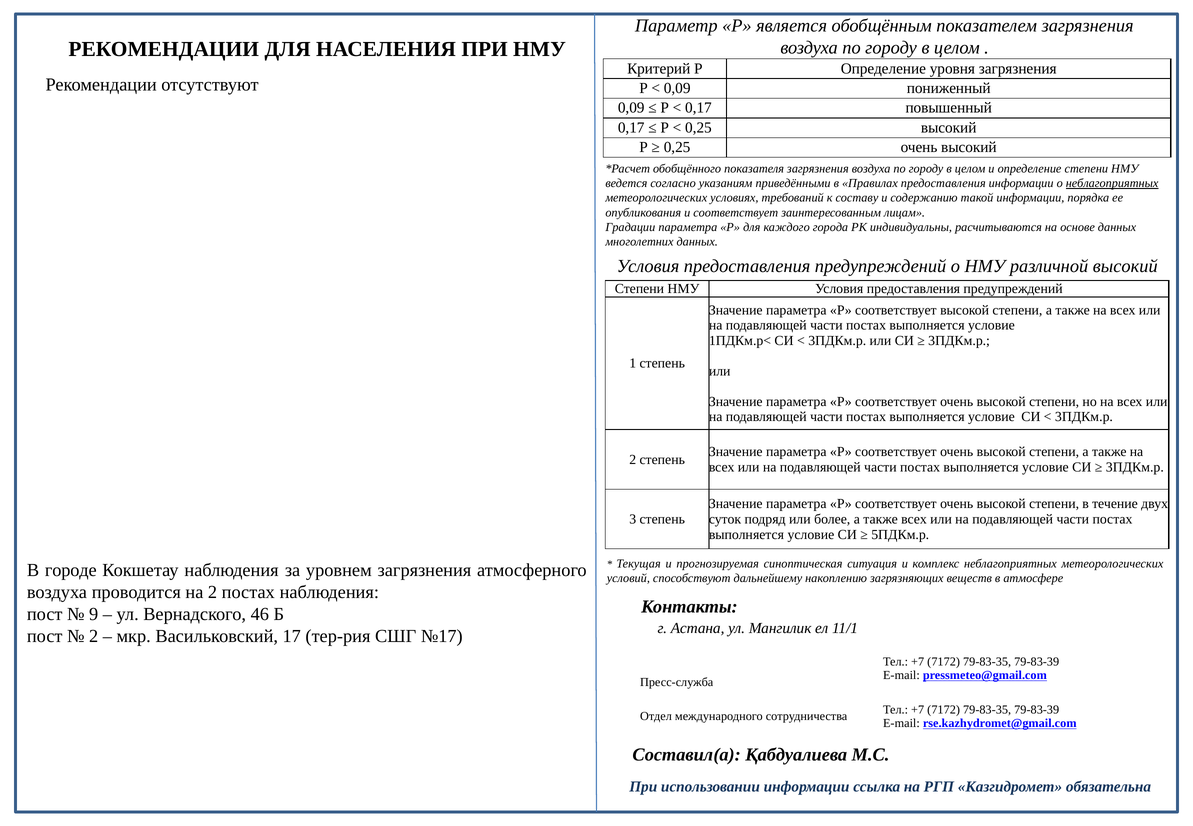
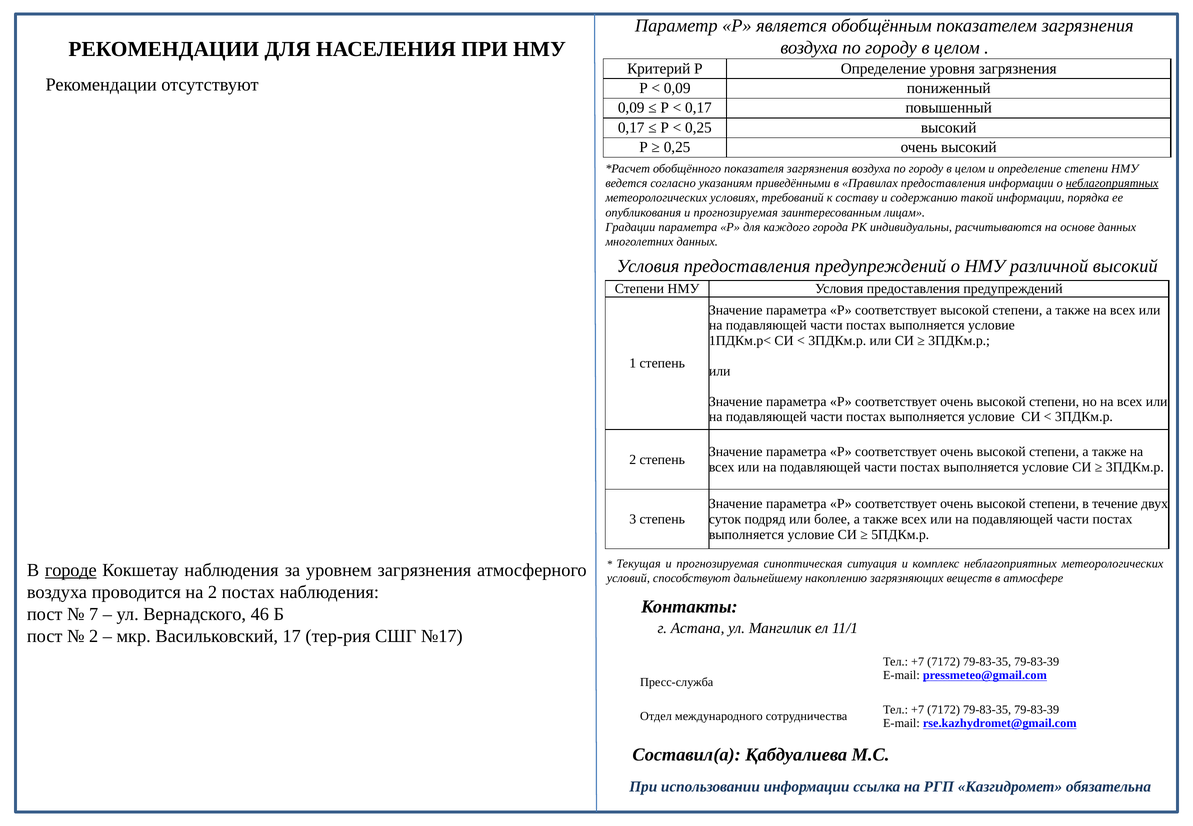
опубликования и соответствует: соответствует -> прогнозируемая
городе underline: none -> present
9: 9 -> 7
